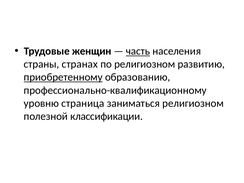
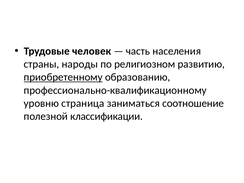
женщин: женщин -> человек
часть underline: present -> none
странах: странах -> народы
заниматься религиозном: религиозном -> соотношение
